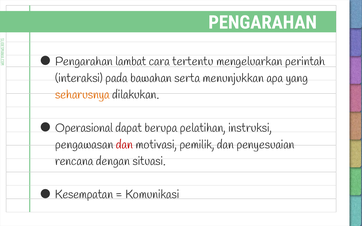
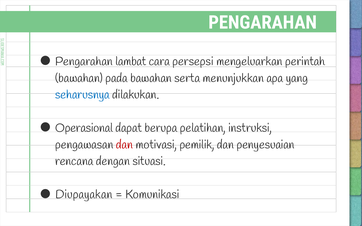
tertentu: tertentu -> persepsi
interaksi at (79, 78): interaksi -> bawahan
seharusnya colour: orange -> blue
Kesempatan: Kesempatan -> Diupayakan
